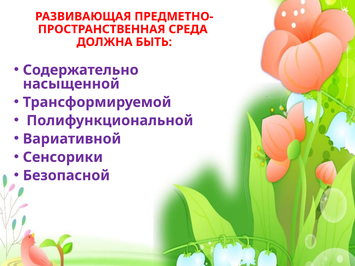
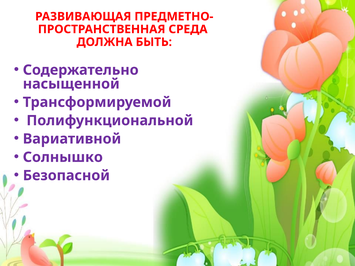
Сенсорики: Сенсорики -> Солнышко
